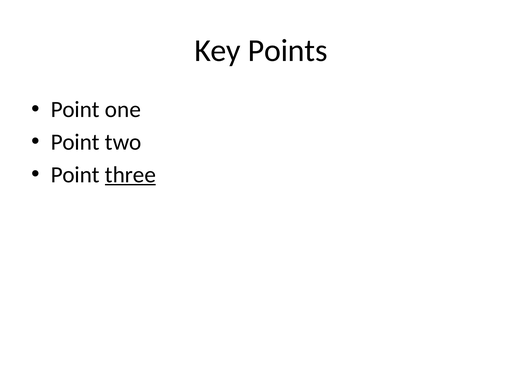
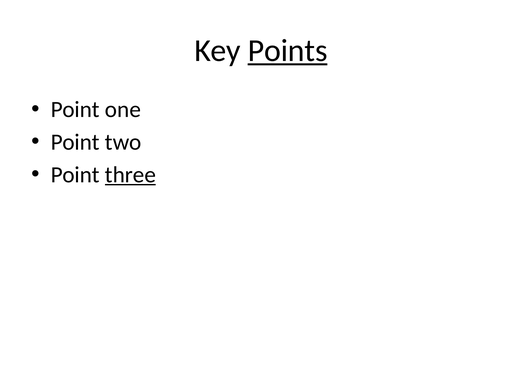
Points underline: none -> present
